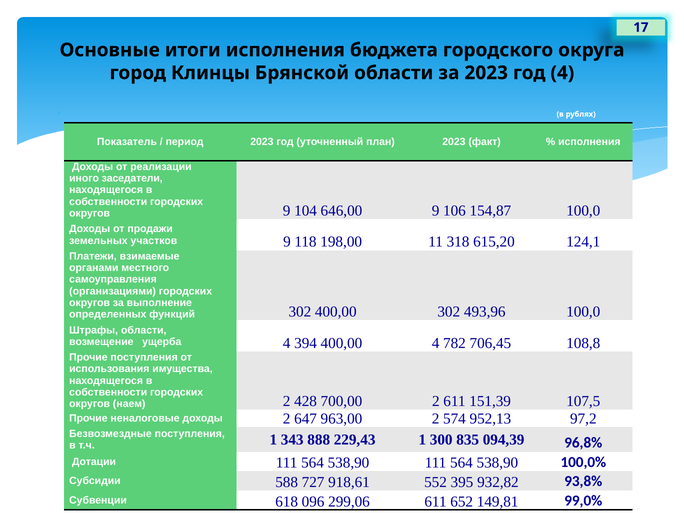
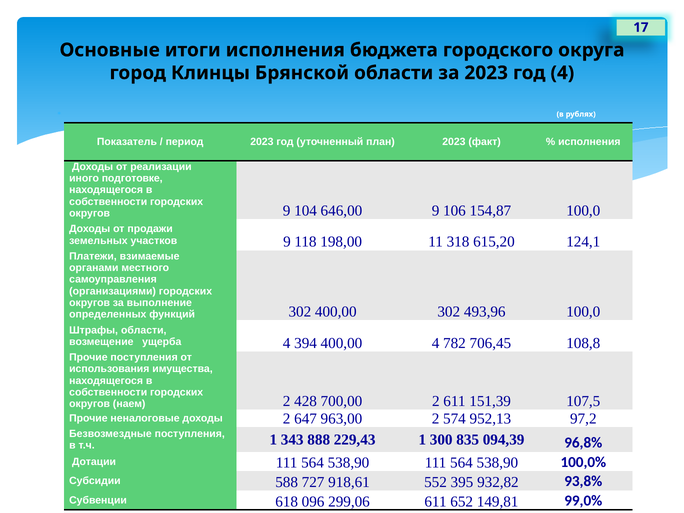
заседатели: заседатели -> подготовке
